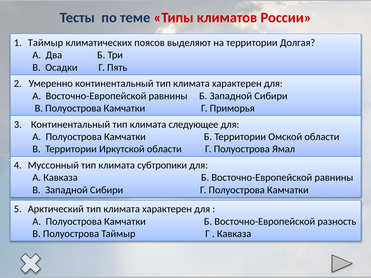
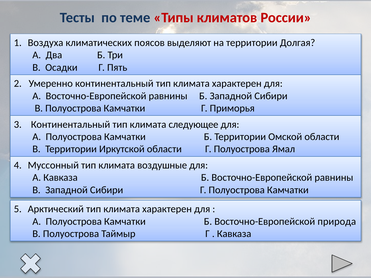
Таймыр at (46, 43): Таймыр -> Воздуха
субтропики: субтропики -> воздушные
разность: разность -> природа
